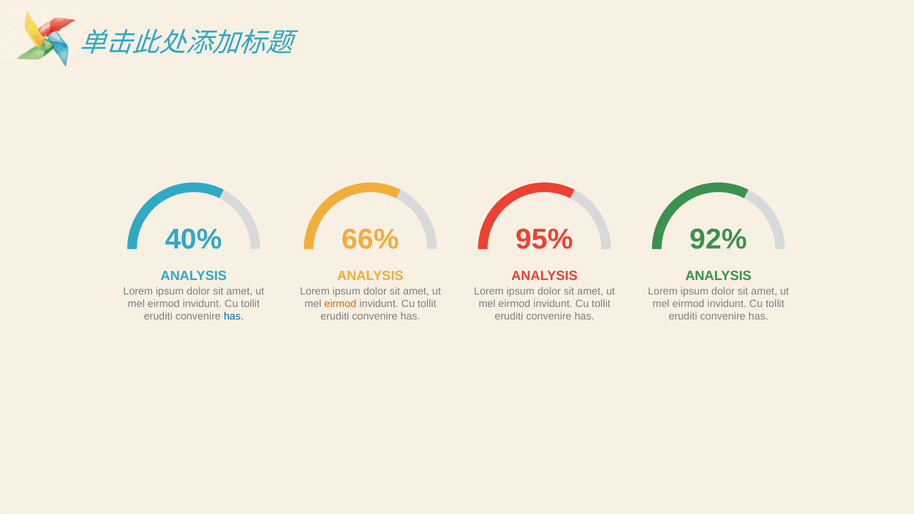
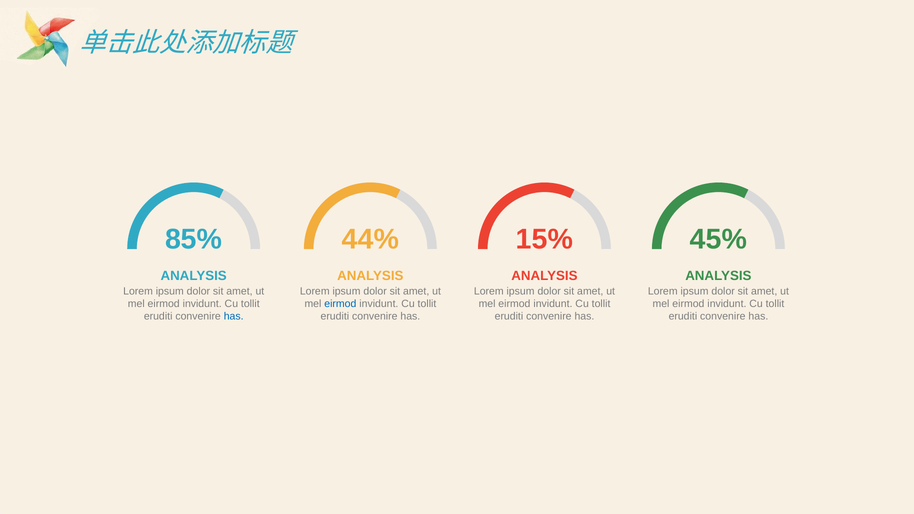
40%: 40% -> 85%
66%: 66% -> 44%
95%: 95% -> 15%
92%: 92% -> 45%
eirmod at (340, 304) colour: orange -> blue
